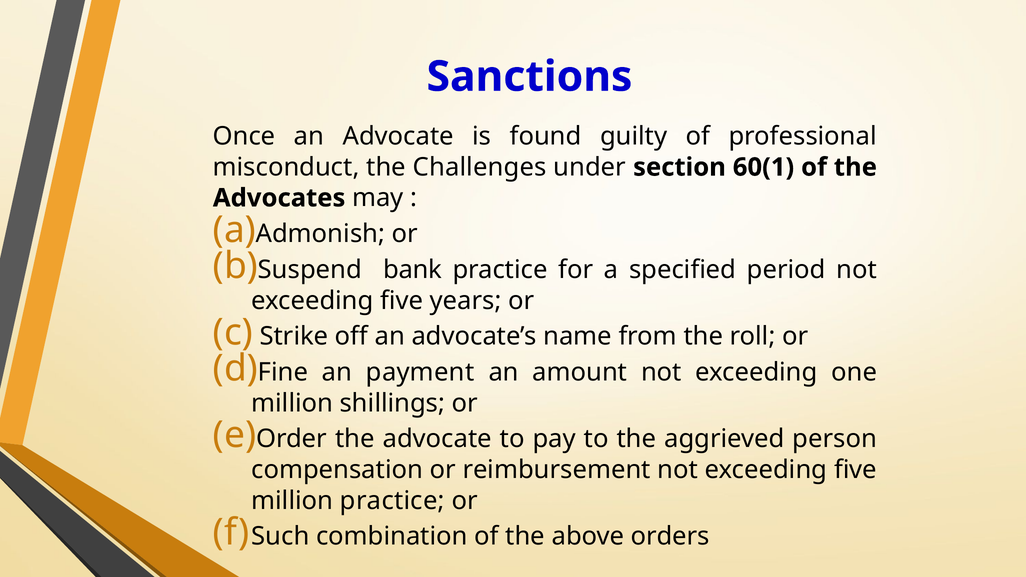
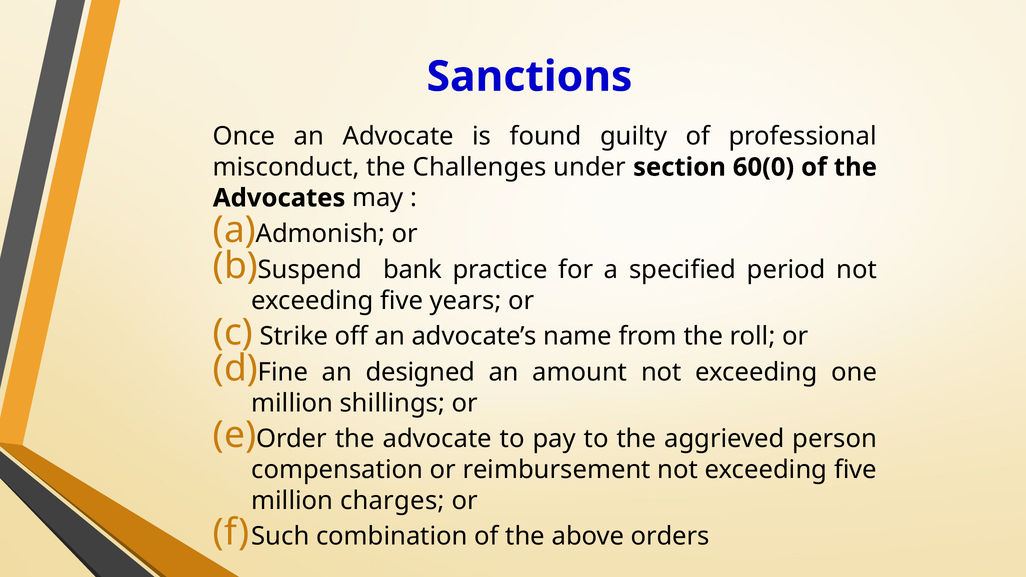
60(1: 60(1 -> 60(0
payment: payment -> designed
million practice: practice -> charges
